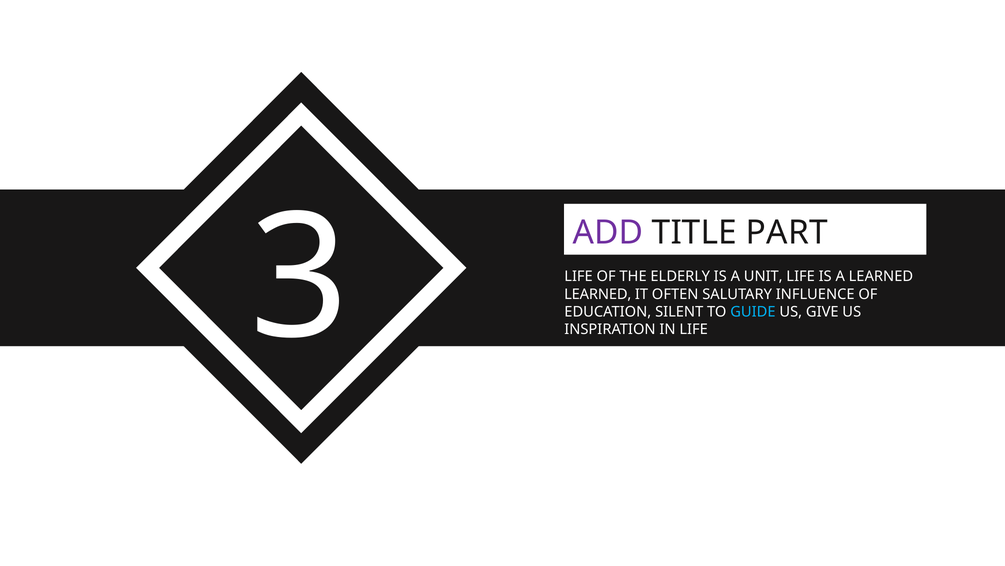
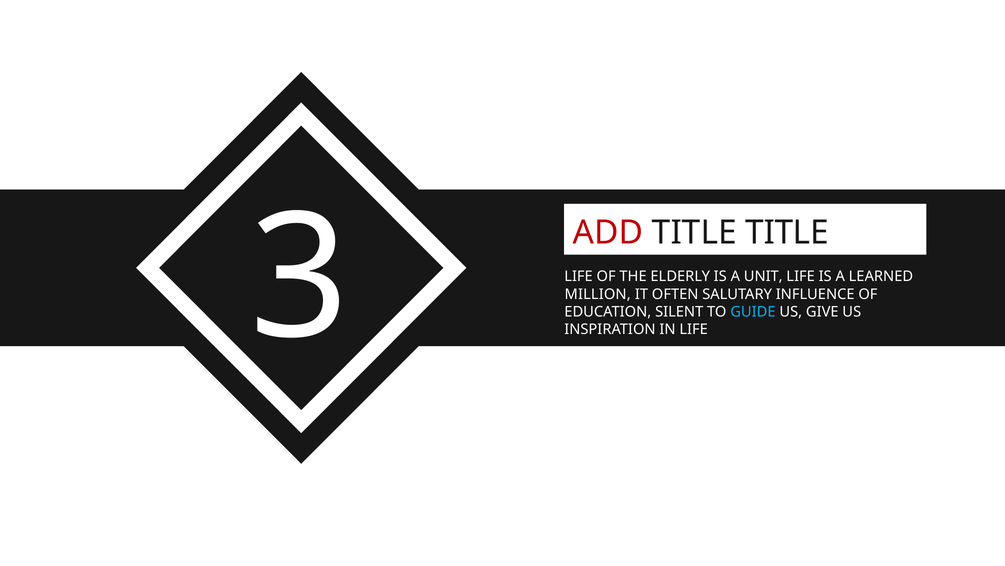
ADD colour: purple -> red
TITLE PART: PART -> TITLE
LEARNED at (598, 294): LEARNED -> MILLION
